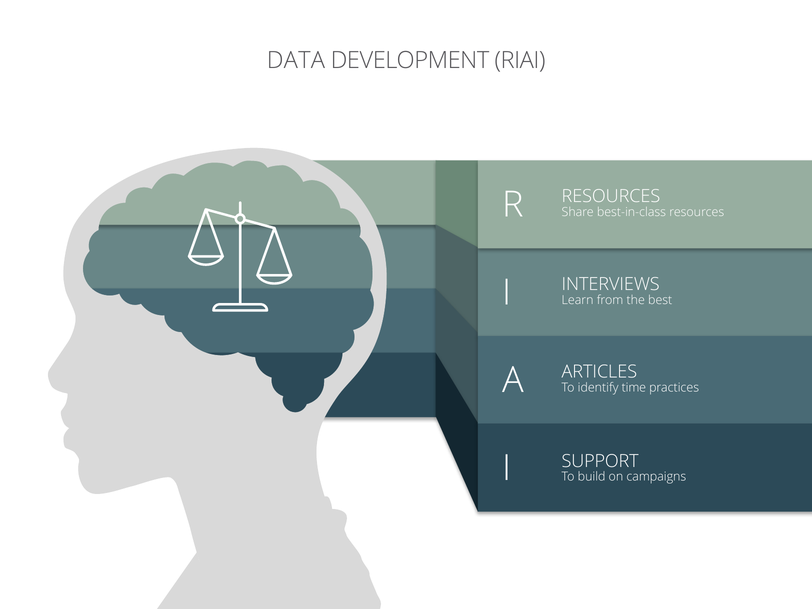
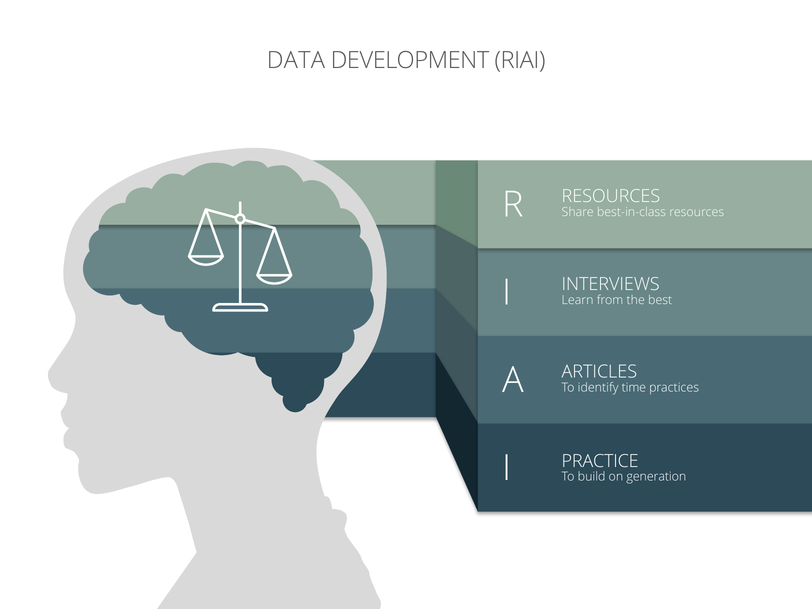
SUPPORT: SUPPORT -> PRACTICE
campaigns: campaigns -> generation
